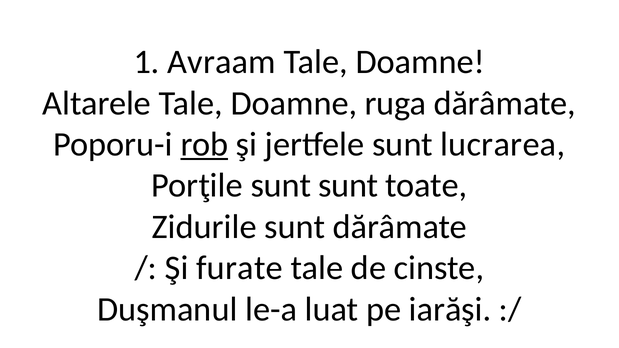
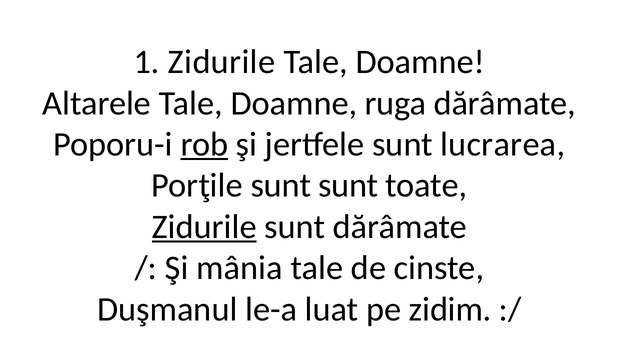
1 Avraam: Avraam -> Zidurile
Zidurile at (204, 227) underline: none -> present
furate: furate -> mânia
iarăşi: iarăşi -> zidim
